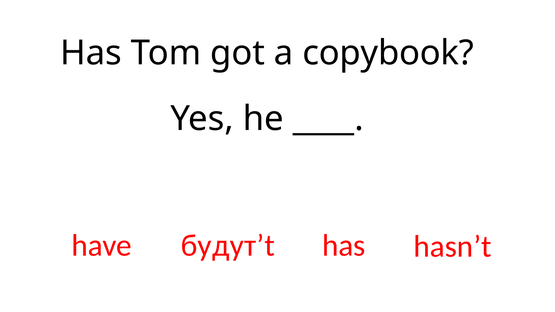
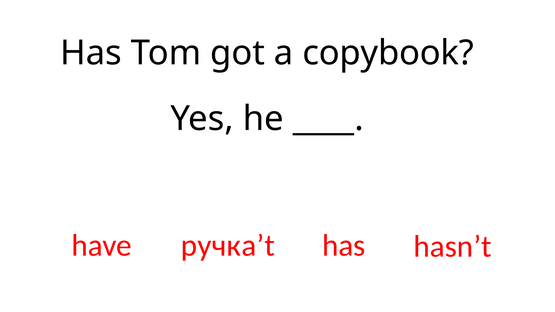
будут’t: будут’t -> ручка’t
